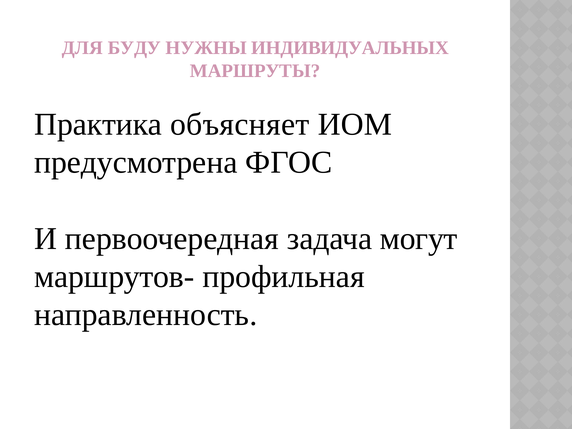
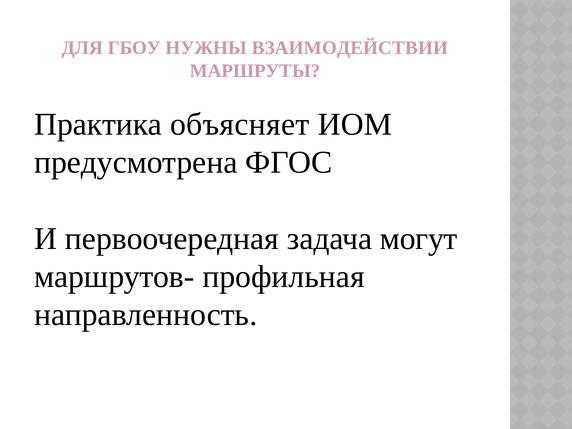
БУДУ: БУДУ -> ГБОУ
ИНДИВИДУАЛЬНЫХ: ИНДИВИДУАЛЬНЫХ -> ВЗАИМОДЕЙСТВИИ
